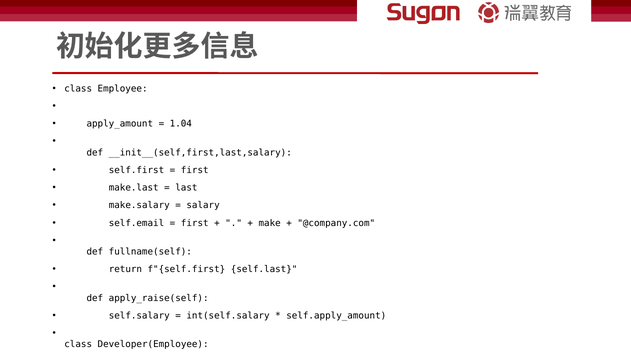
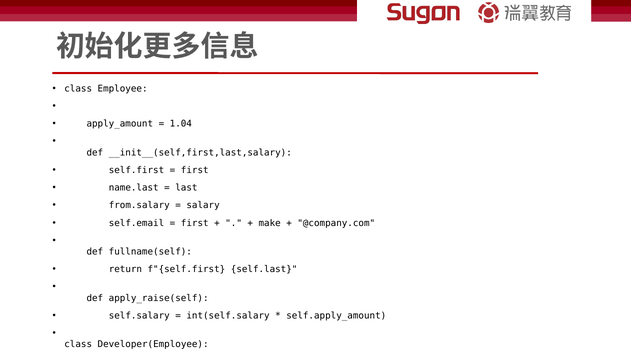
make.last: make.last -> name.last
make.salary: make.salary -> from.salary
